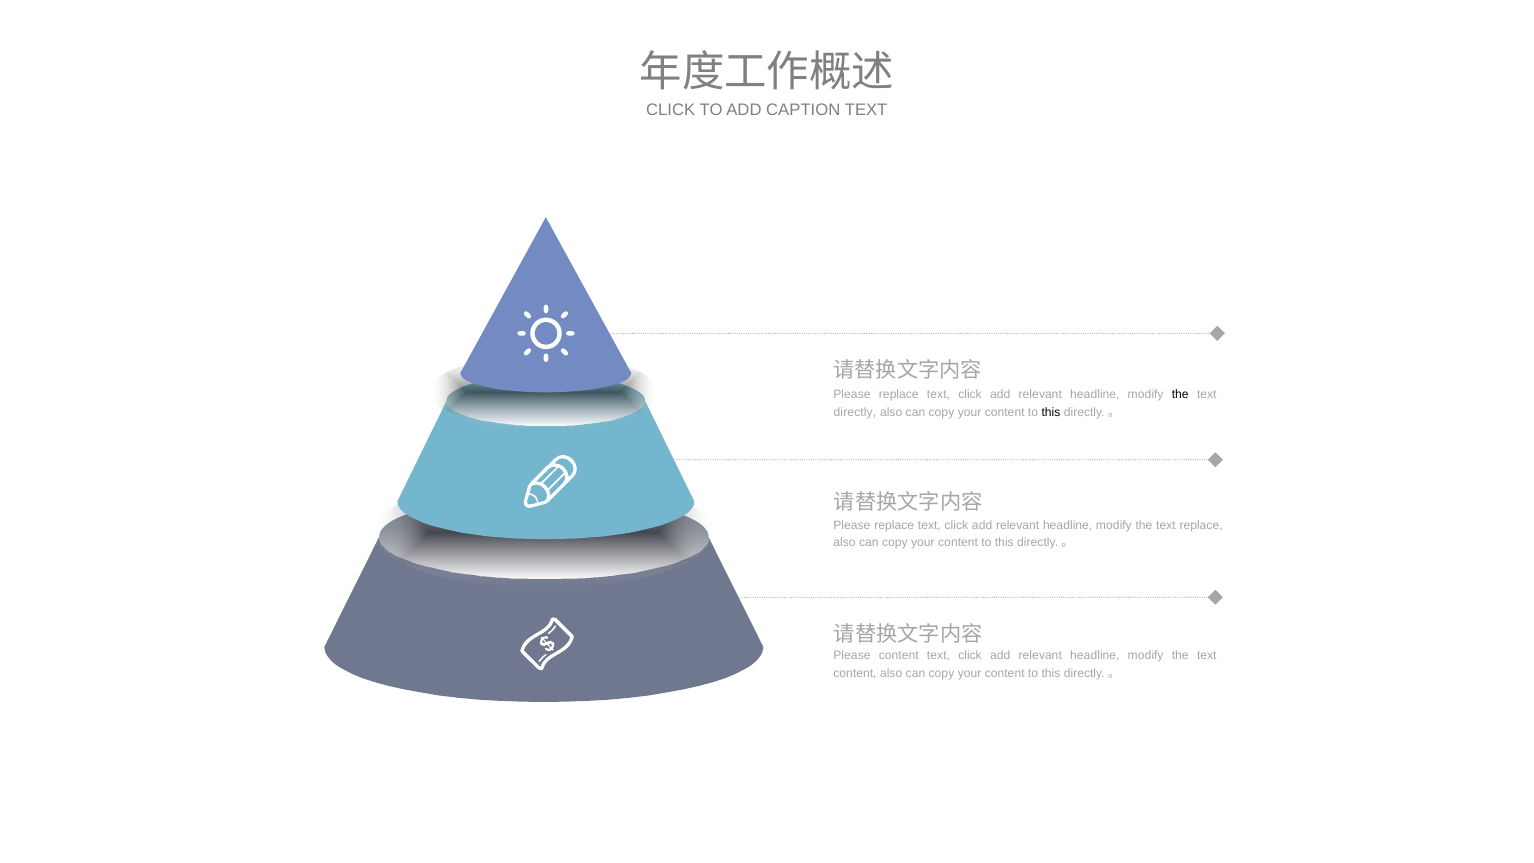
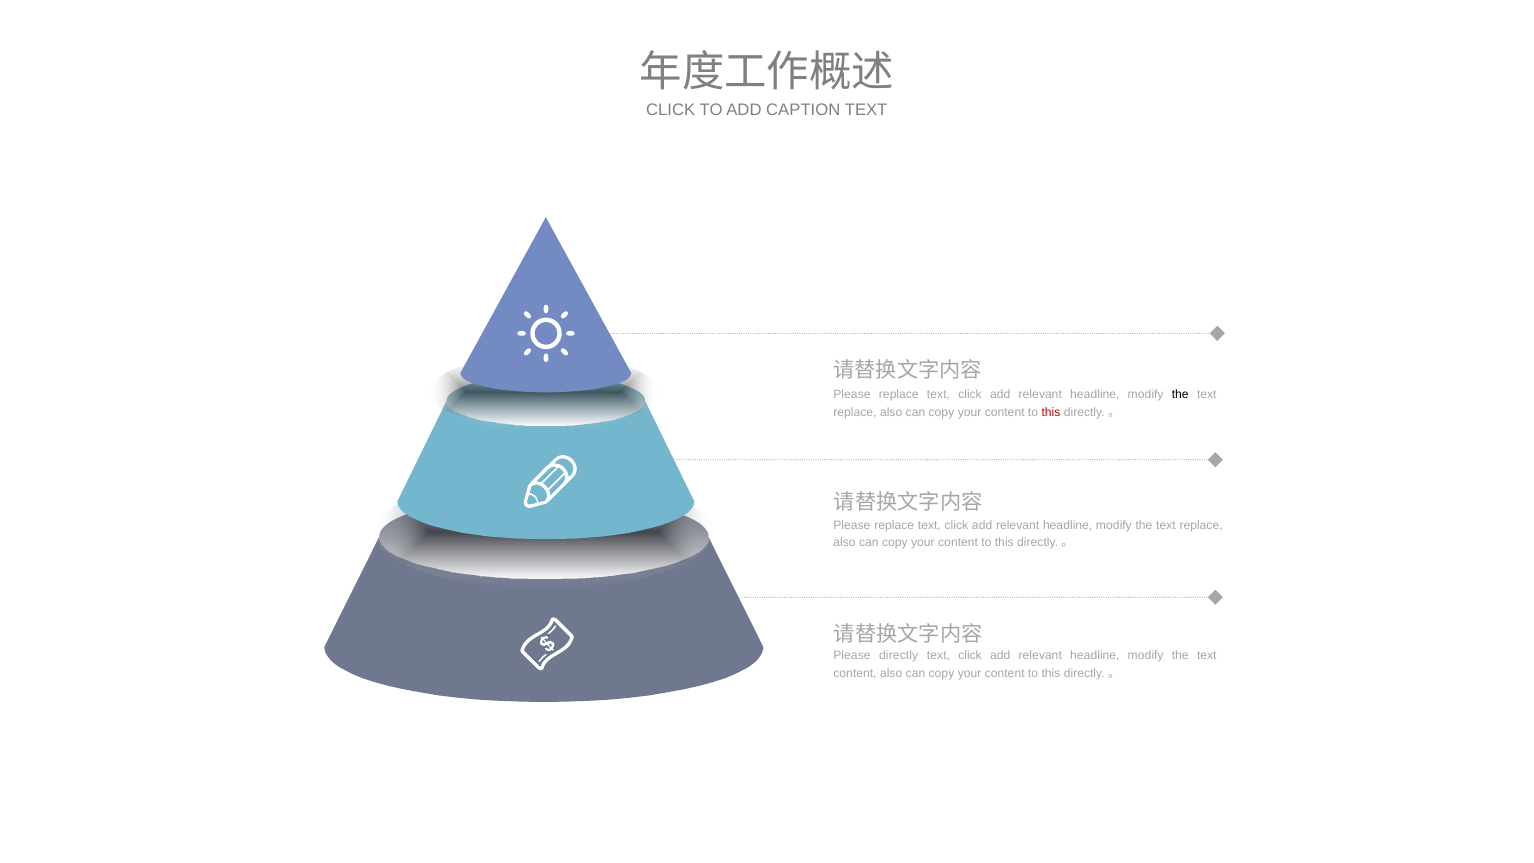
directly at (855, 412): directly -> replace
this at (1051, 412) colour: black -> red
Please content: content -> directly
